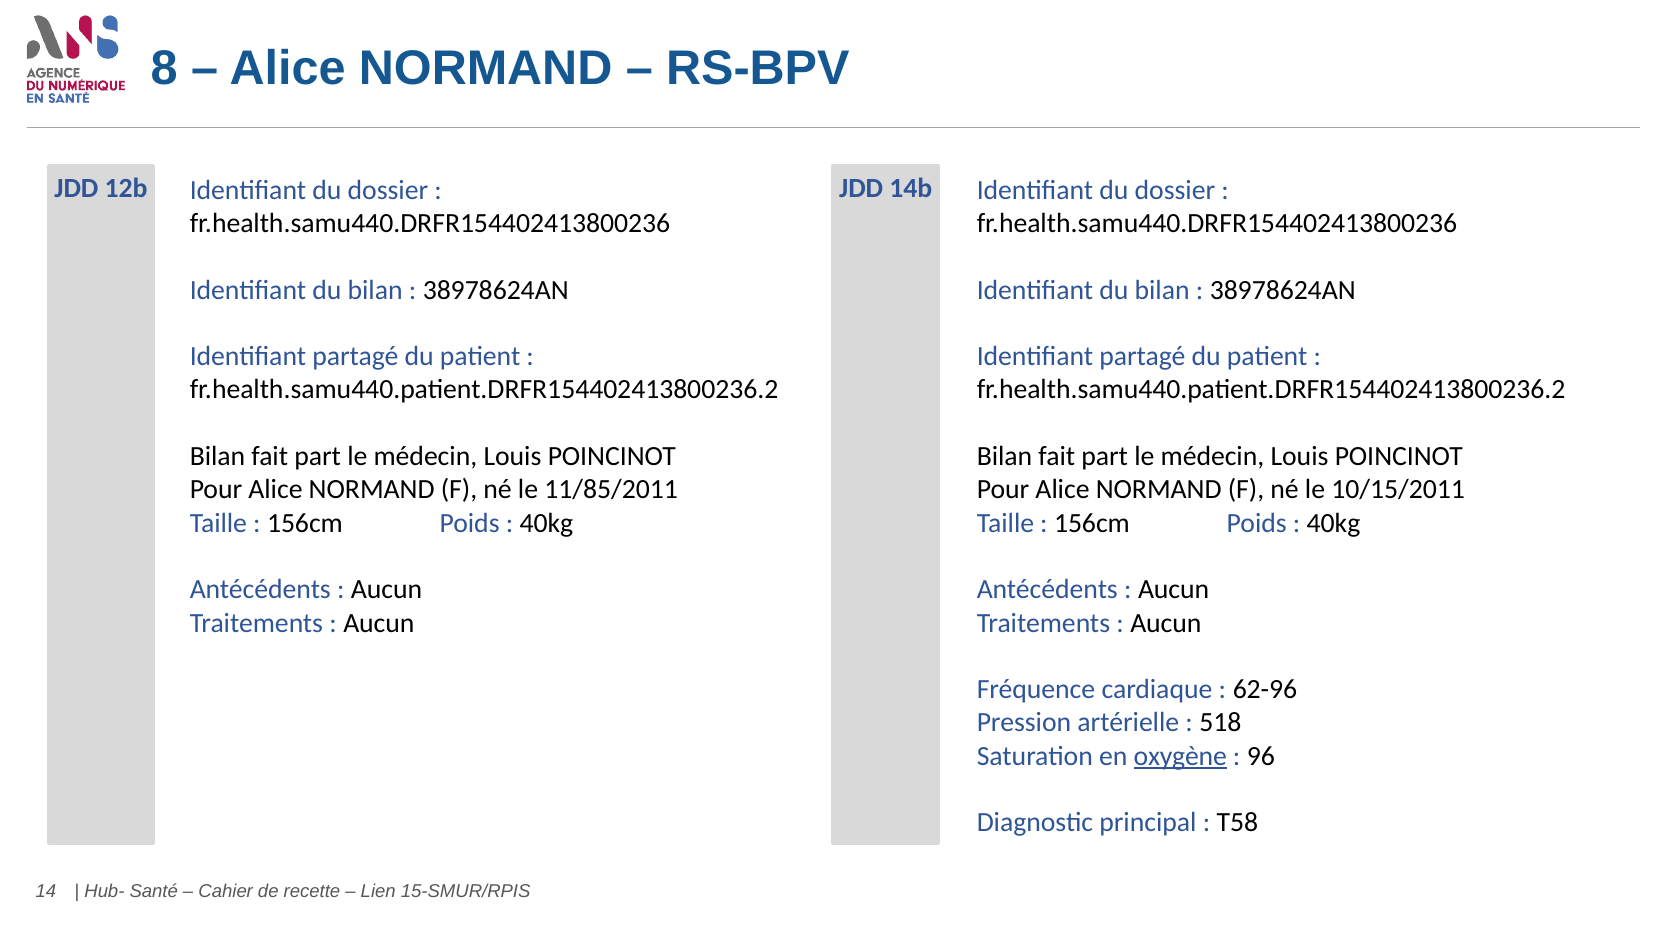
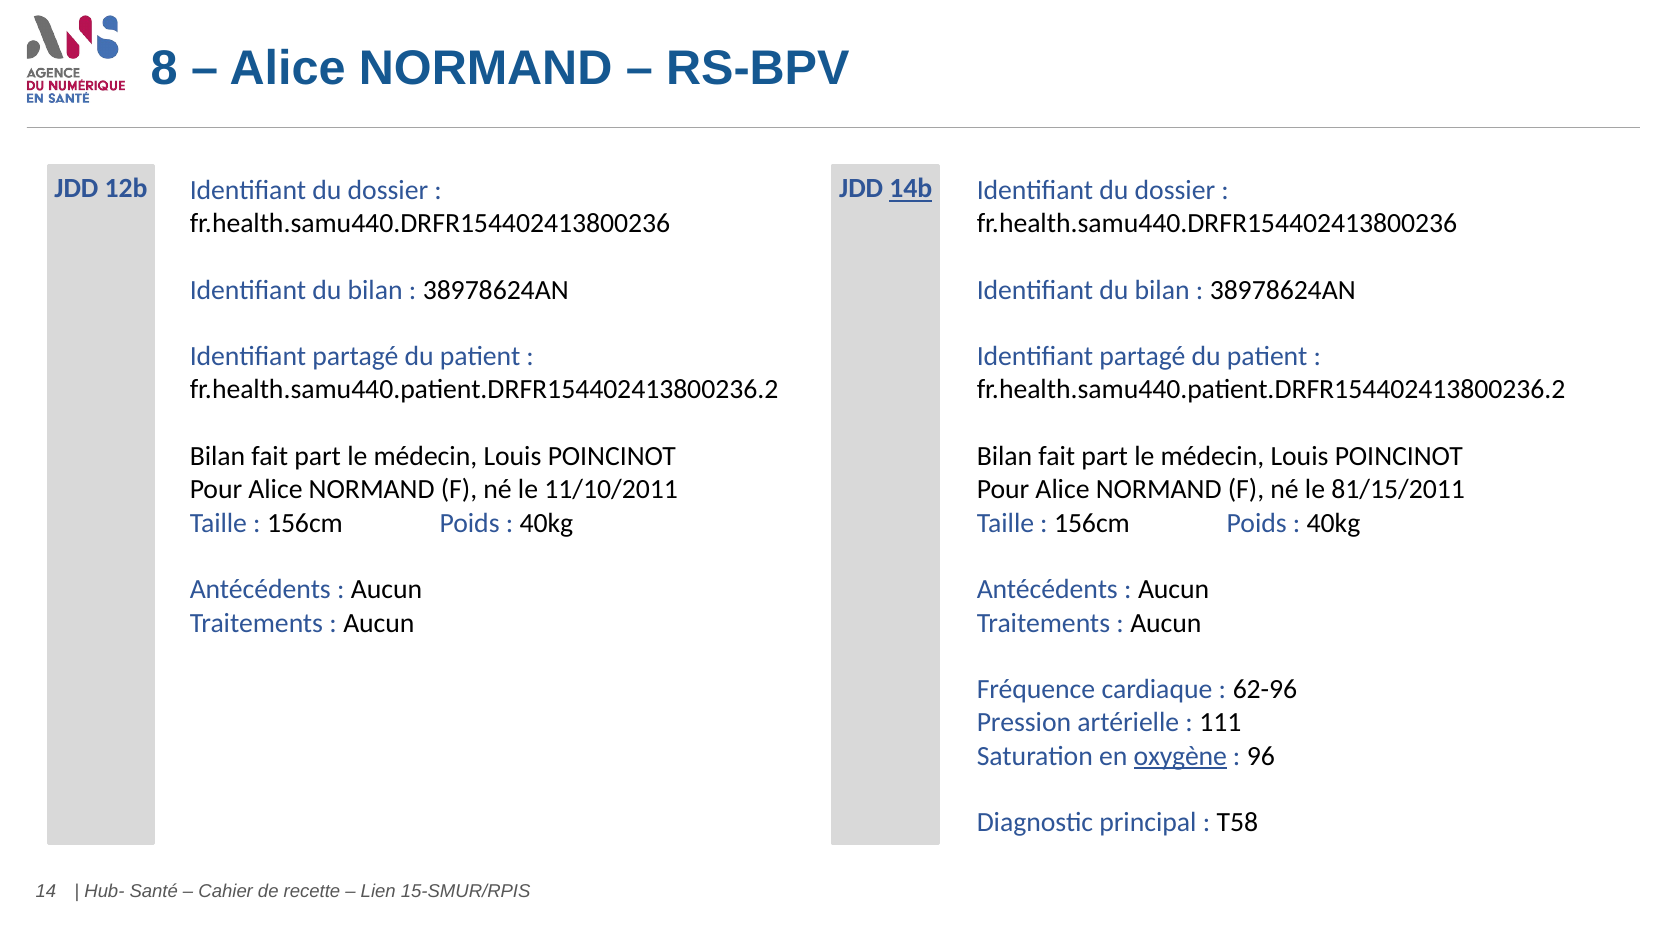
14b underline: none -> present
11/85/2011: 11/85/2011 -> 11/10/2011
10/15/2011: 10/15/2011 -> 81/15/2011
518: 518 -> 111
